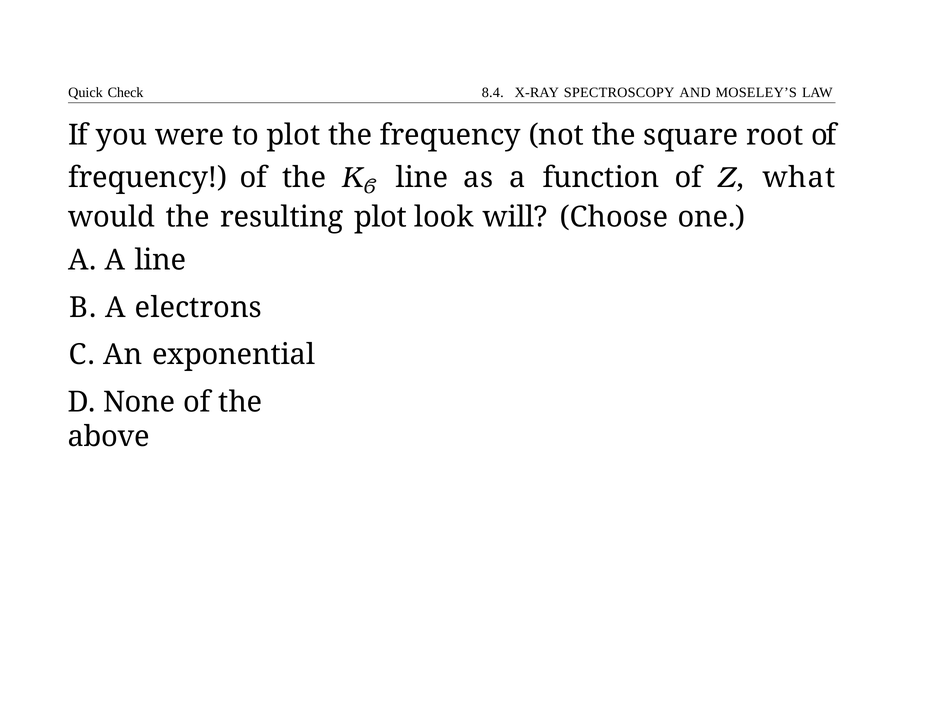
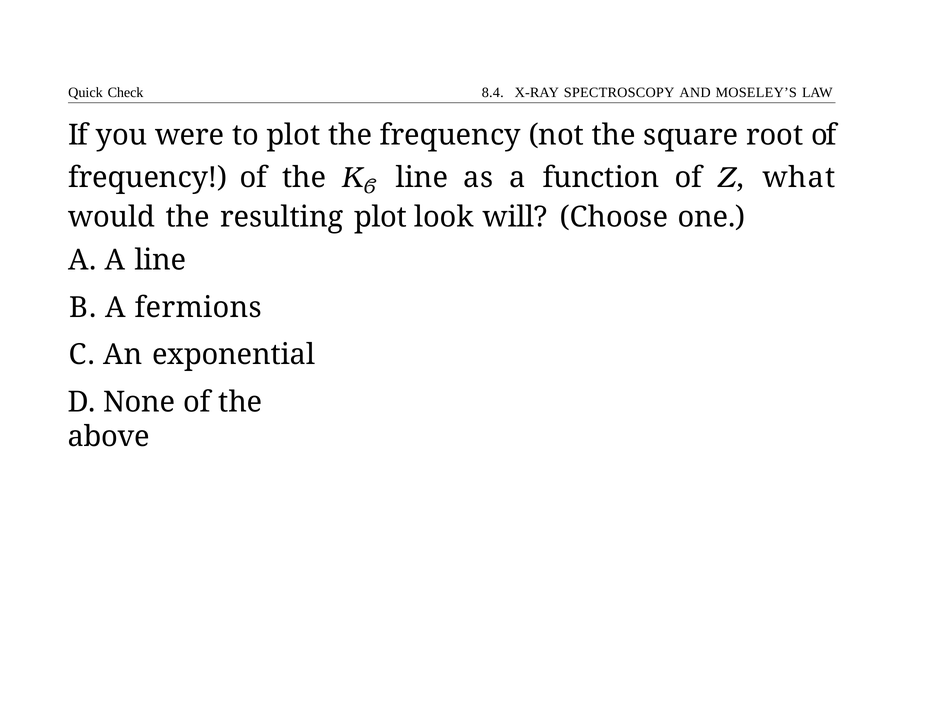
electrons: electrons -> fermions
